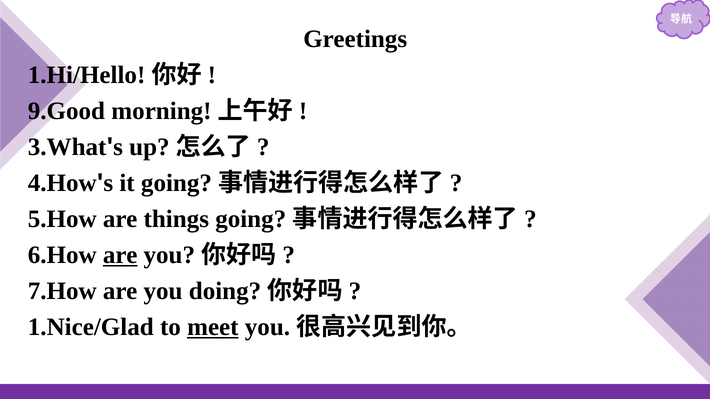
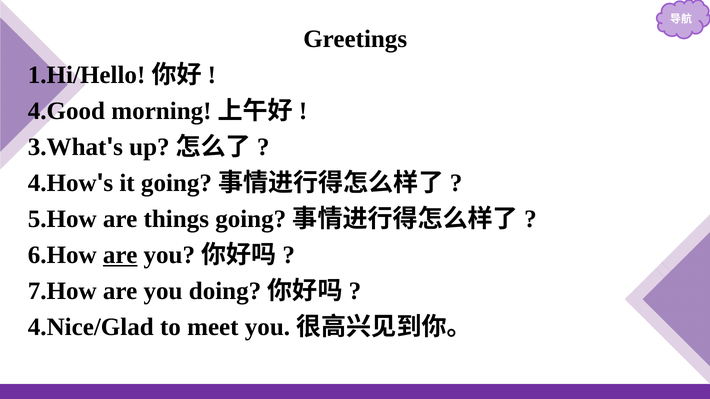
9.Good: 9.Good -> 4.Good
1.Nice/Glad: 1.Nice/Glad -> 4.Nice/Glad
meet underline: present -> none
